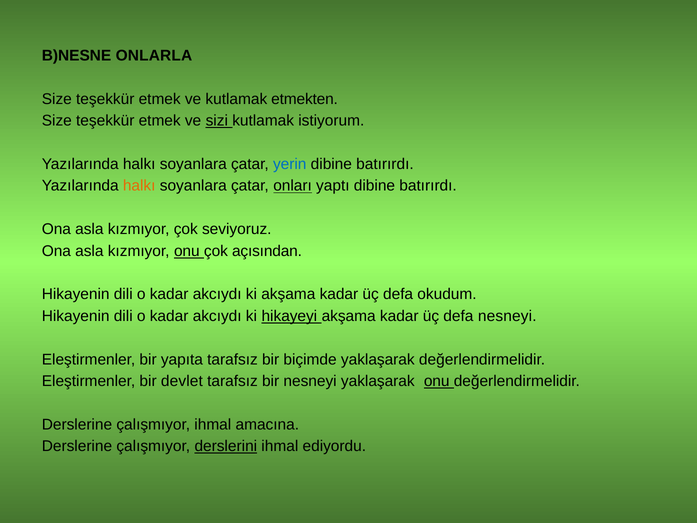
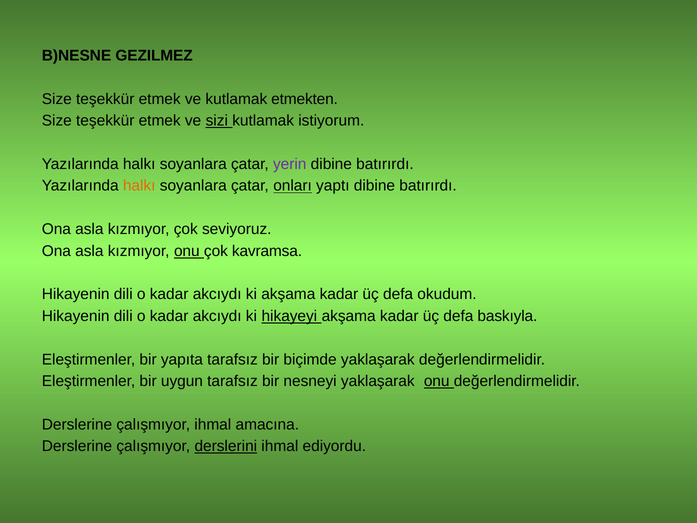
ONLARLA: ONLARLA -> GEZILMEZ
yerin colour: blue -> purple
açısından: açısından -> kavramsa
defa nesneyi: nesneyi -> baskıyla
devlet: devlet -> uygun
